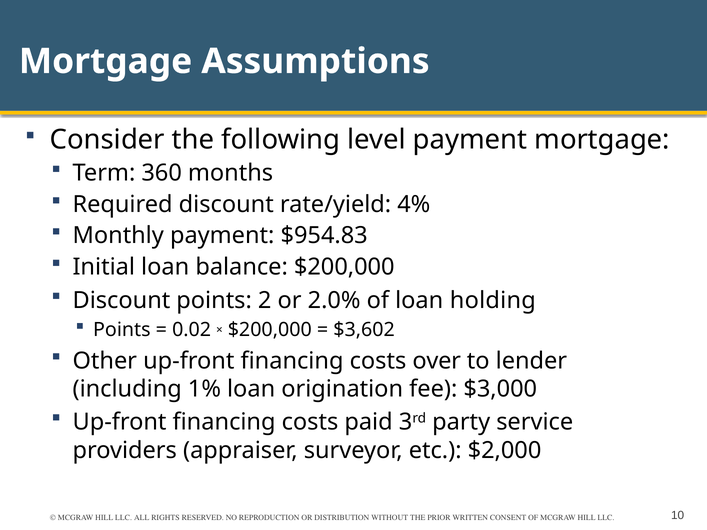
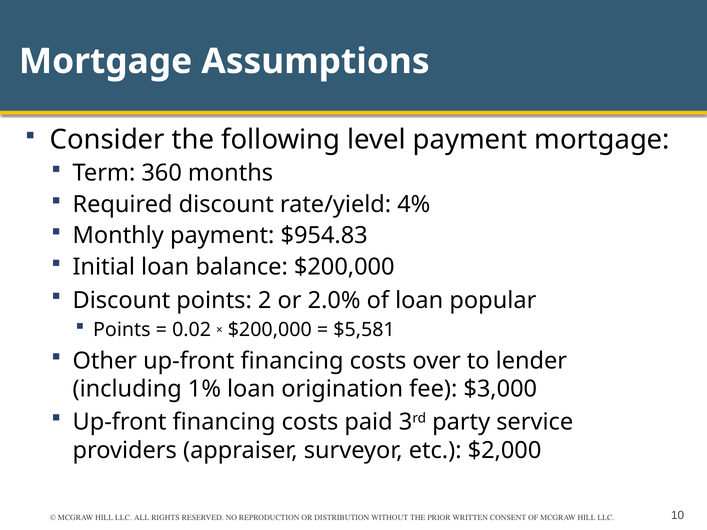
holding: holding -> popular
$3,602: $3,602 -> $5,581
